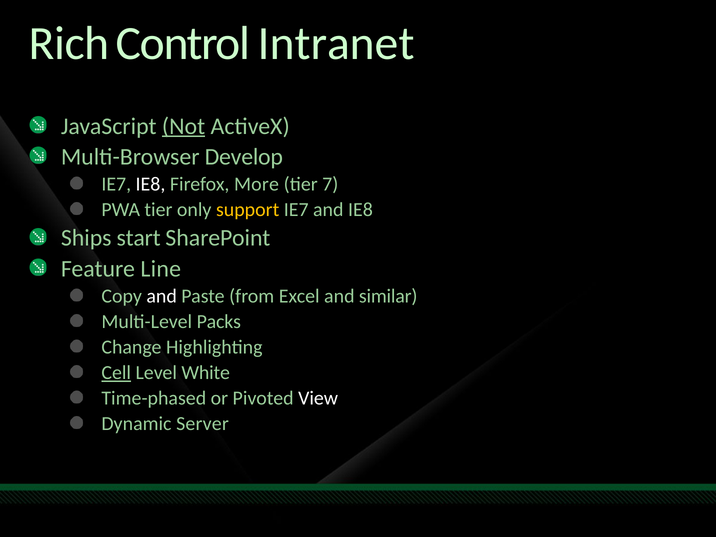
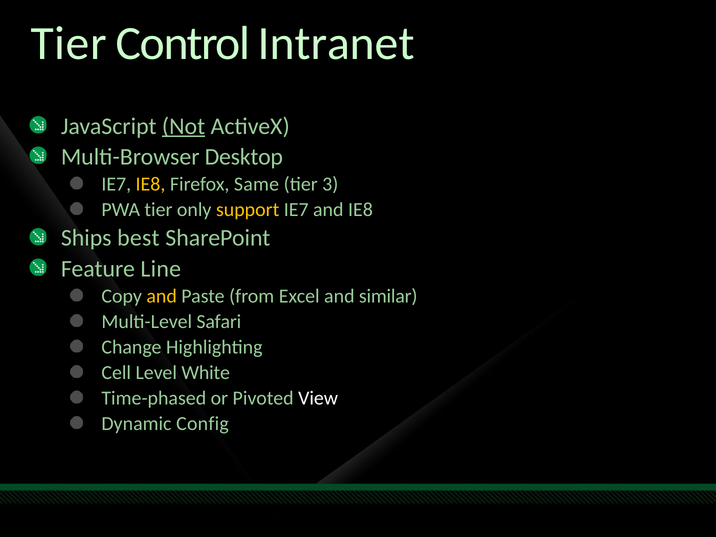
Rich at (69, 44): Rich -> Tier
Develop: Develop -> Desktop
IE8 at (150, 184) colour: white -> yellow
More: More -> Same
7: 7 -> 3
start: start -> best
and at (162, 296) colour: white -> yellow
Packs: Packs -> Safari
Cell underline: present -> none
Server: Server -> Config
